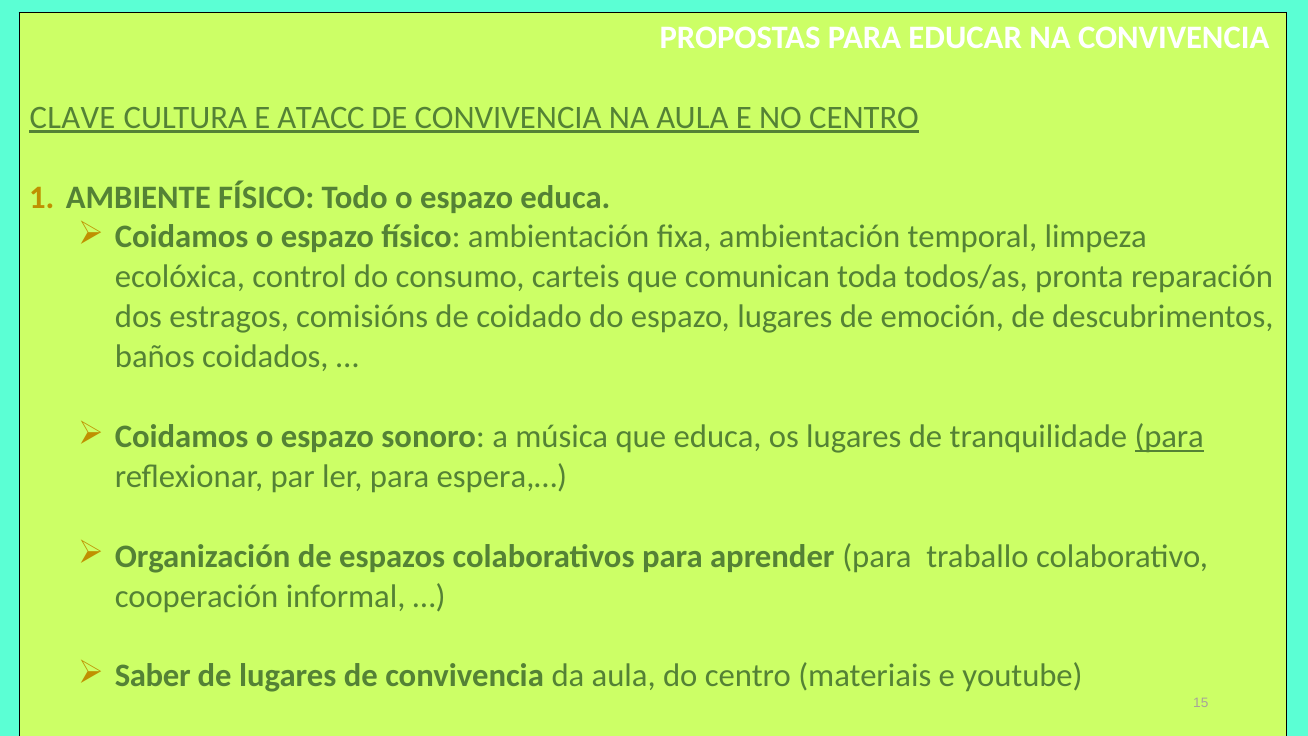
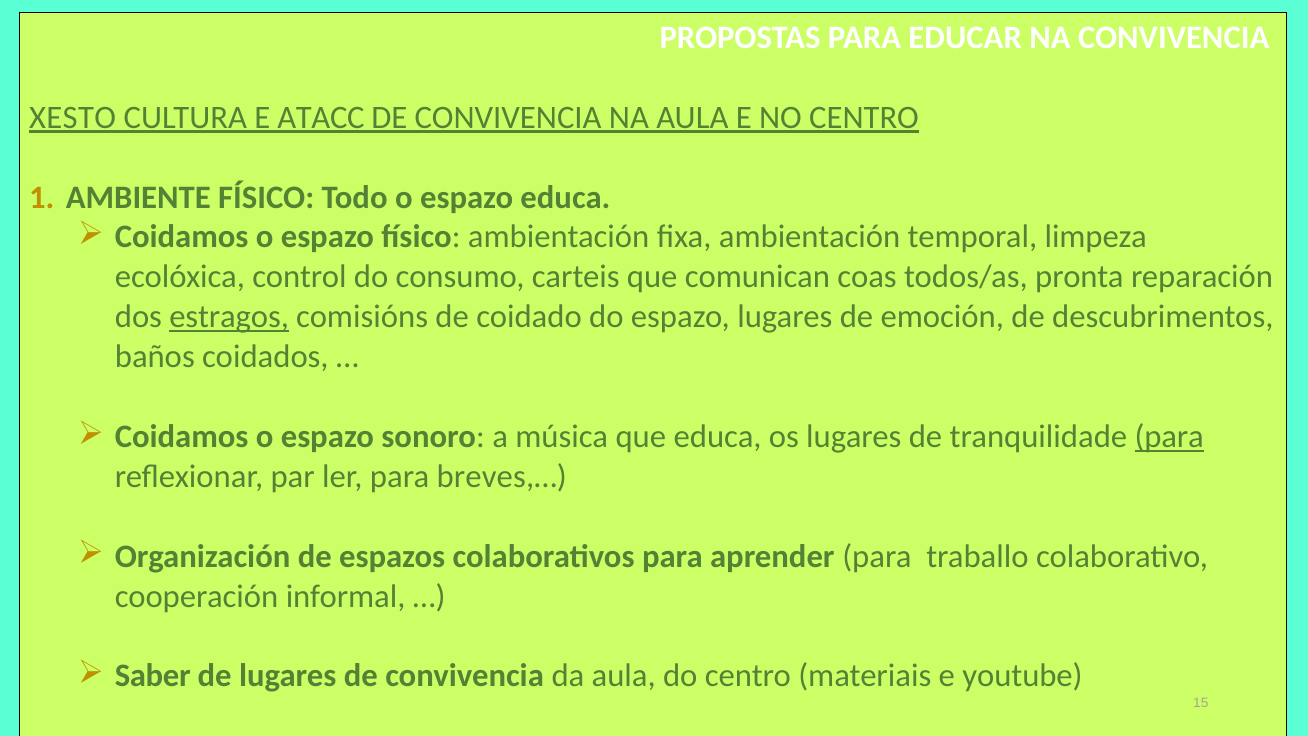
CLAVE: CLAVE -> XESTO
toda: toda -> coas
estragos underline: none -> present
espera,…: espera,… -> breves,…
